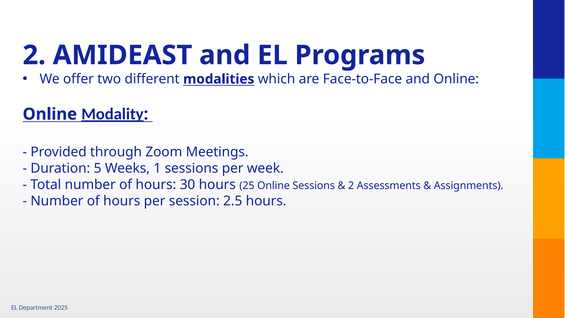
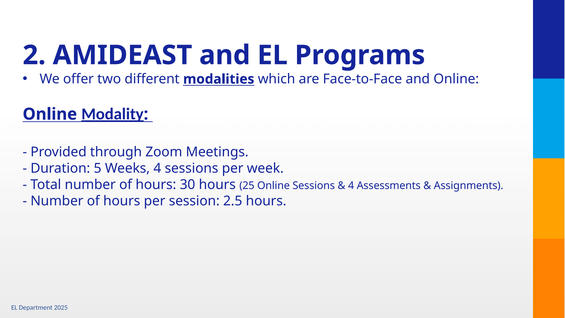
Weeks 1: 1 -> 4
2 at (351, 186): 2 -> 4
